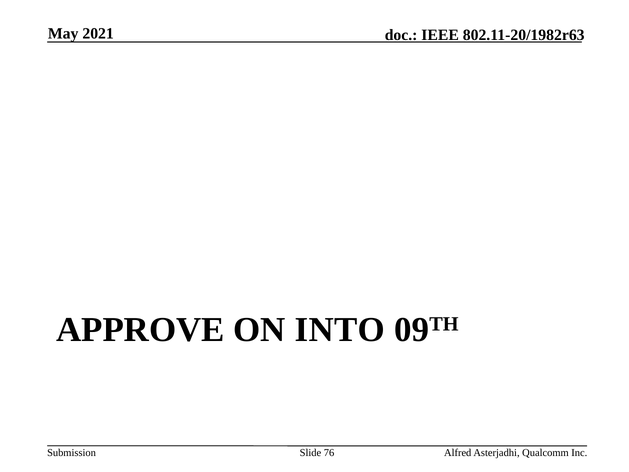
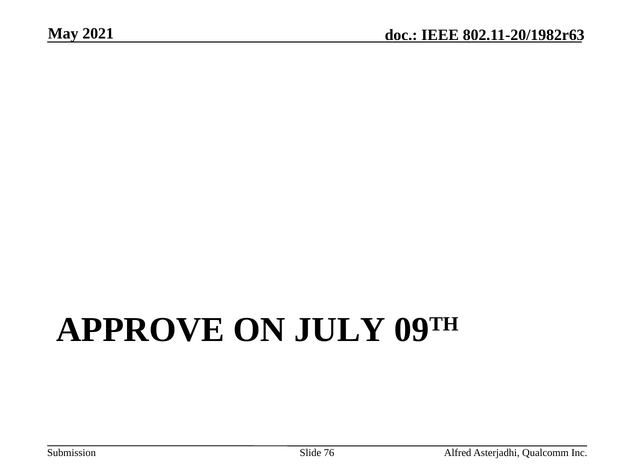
INTO: INTO -> JULY
